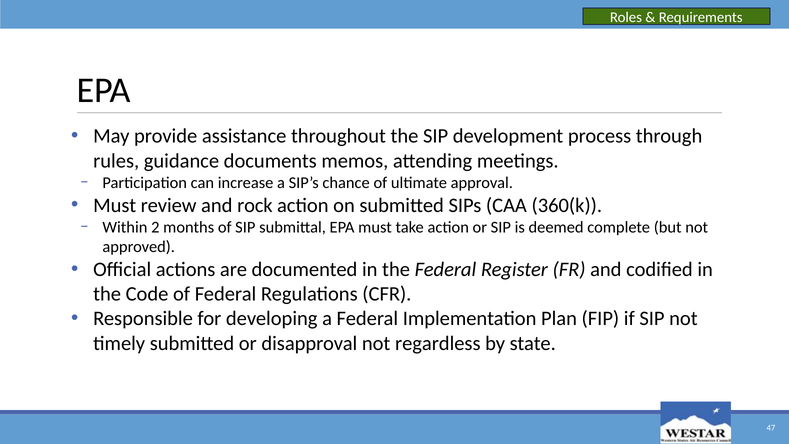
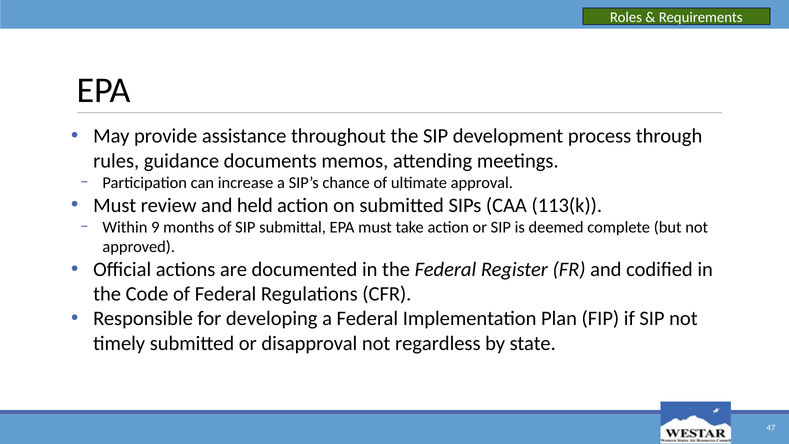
rock: rock -> held
360(k: 360(k -> 113(k
2: 2 -> 9
